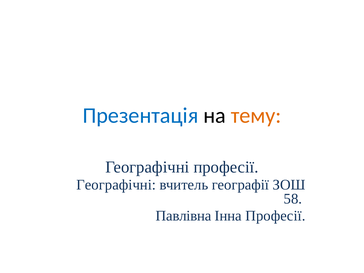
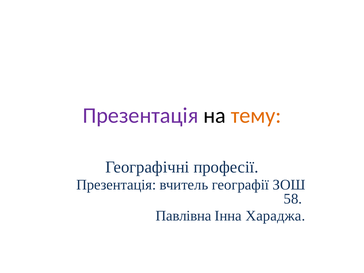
Презентація at (140, 116) colour: blue -> purple
Географічні at (116, 185): Географічні -> Презентація
Інна Професії: Професії -> Хараджа
